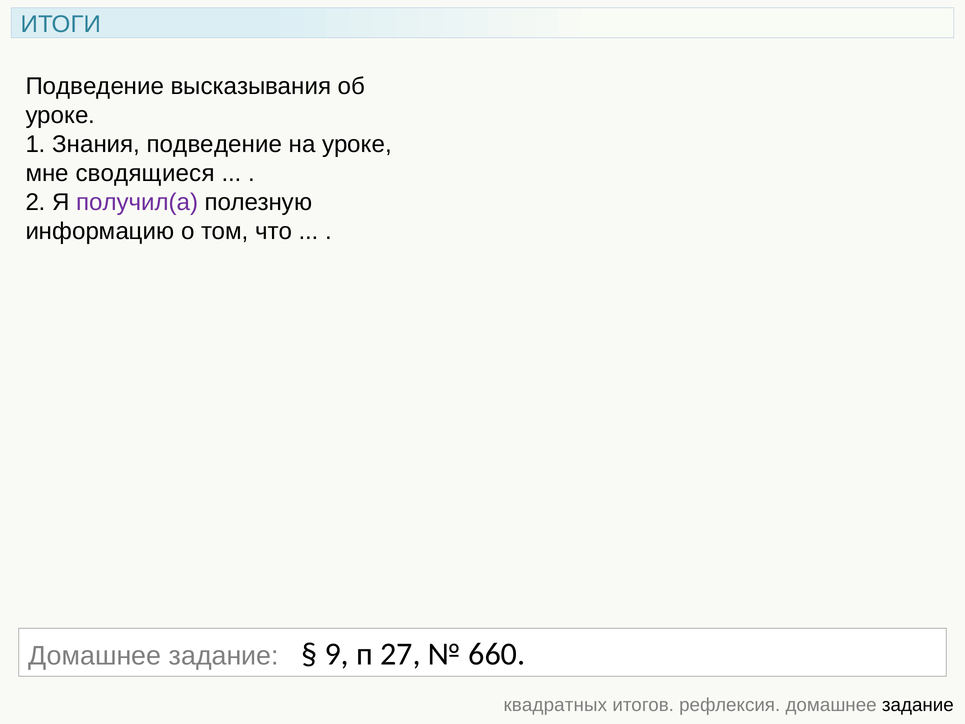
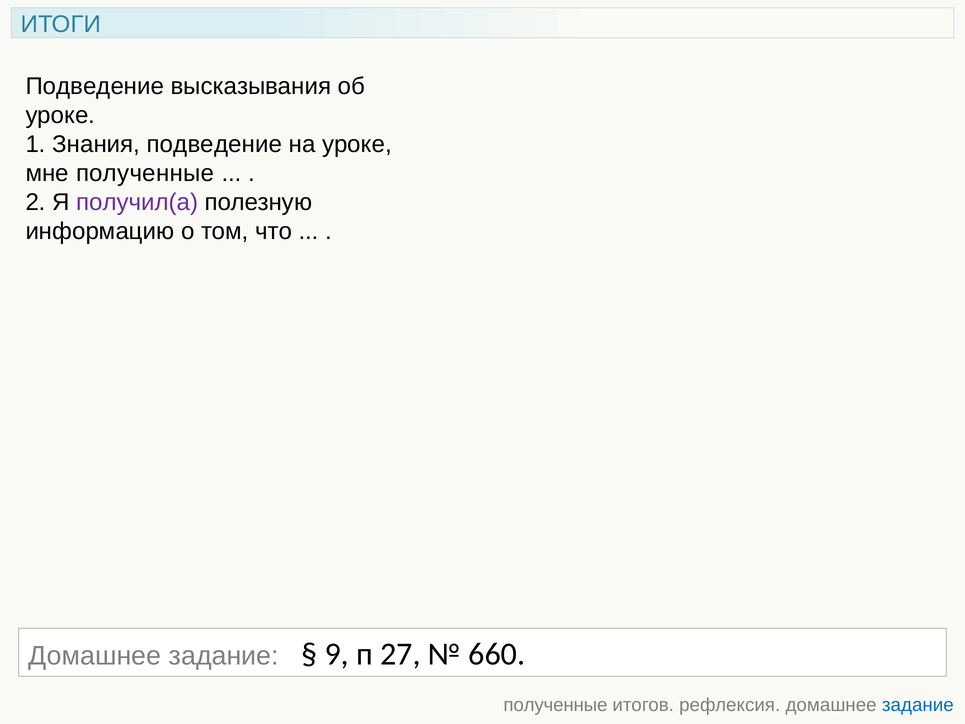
мне сводящиеся: сводящиеся -> полученные
квадратных at (555, 705): квадратных -> полученные
задание at (918, 705) colour: black -> blue
